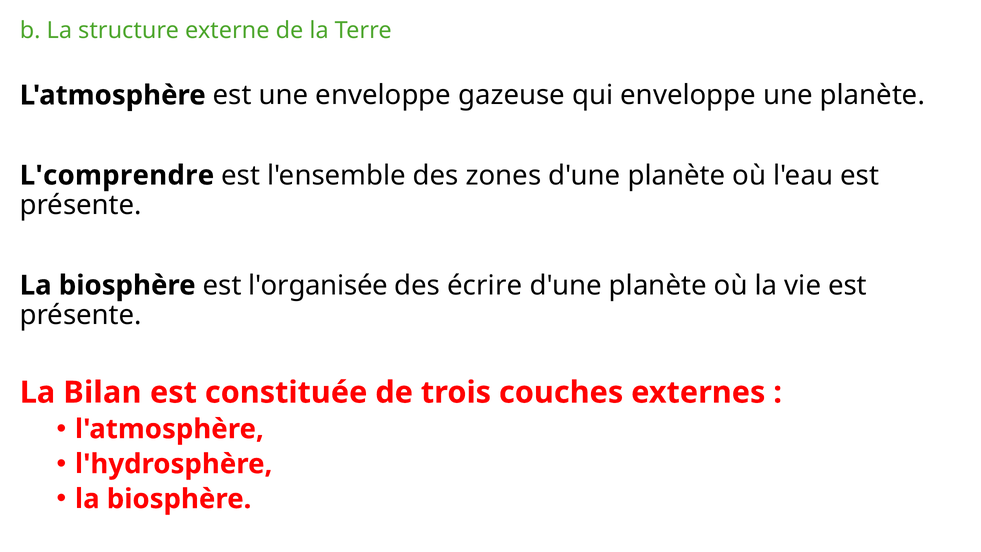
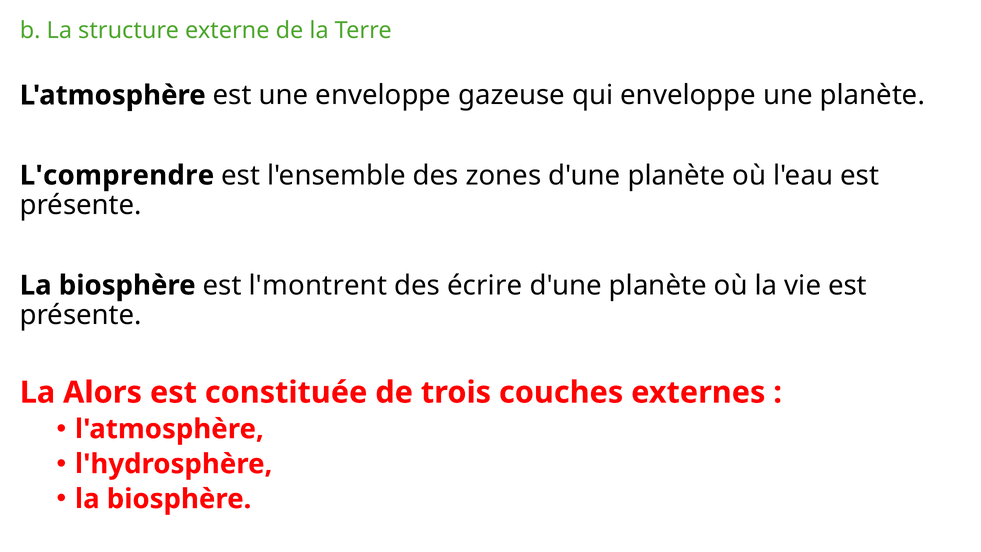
l'organisée: l'organisée -> l'montrent
Bilan: Bilan -> Alors
